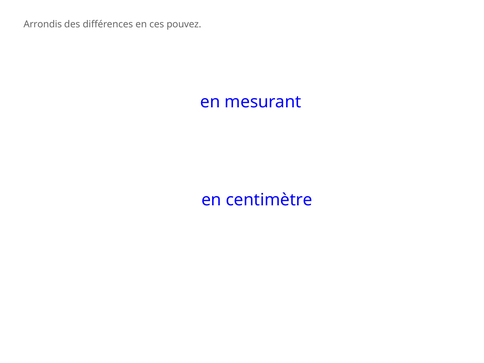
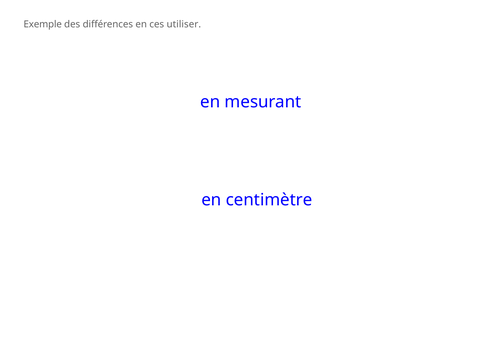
Arrondis: Arrondis -> Exemple
pouvez: pouvez -> utiliser
